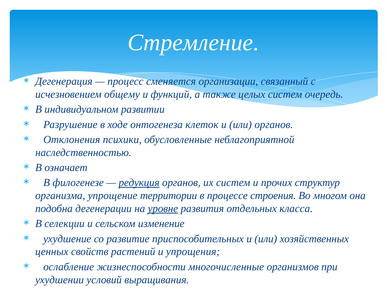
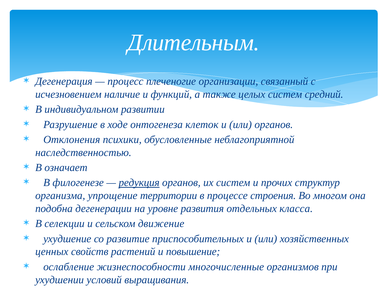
Стремление: Стремление -> Длительным
сменяется: сменяется -> плеченогие
общему: общему -> наличие
очередь: очередь -> средний
уровне underline: present -> none
изменение: изменение -> движение
упрощения: упрощения -> повышение
